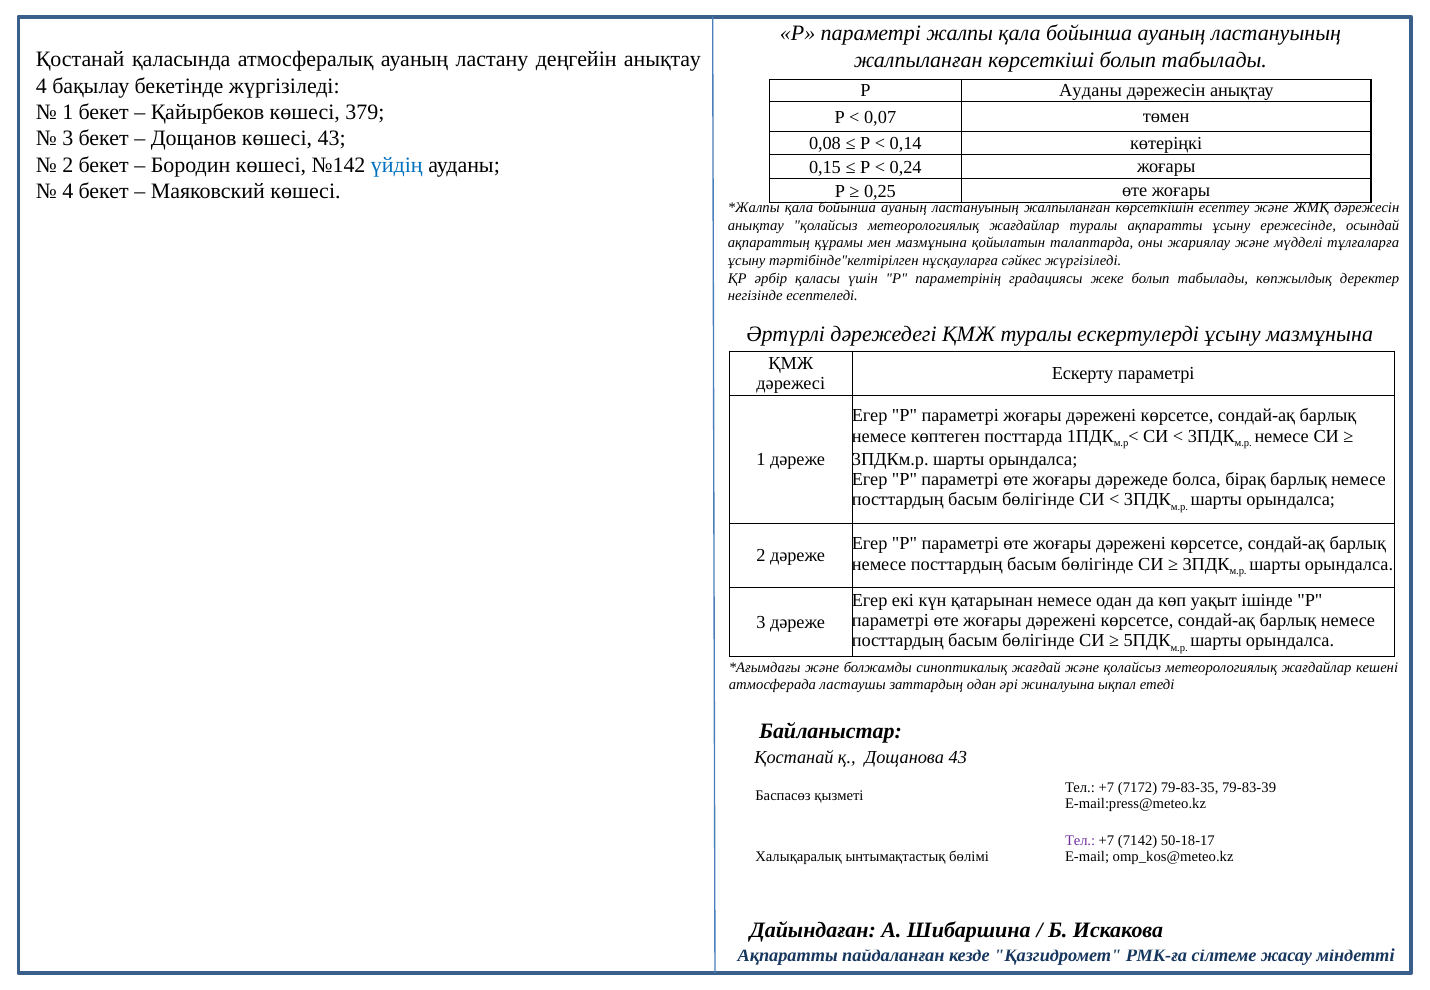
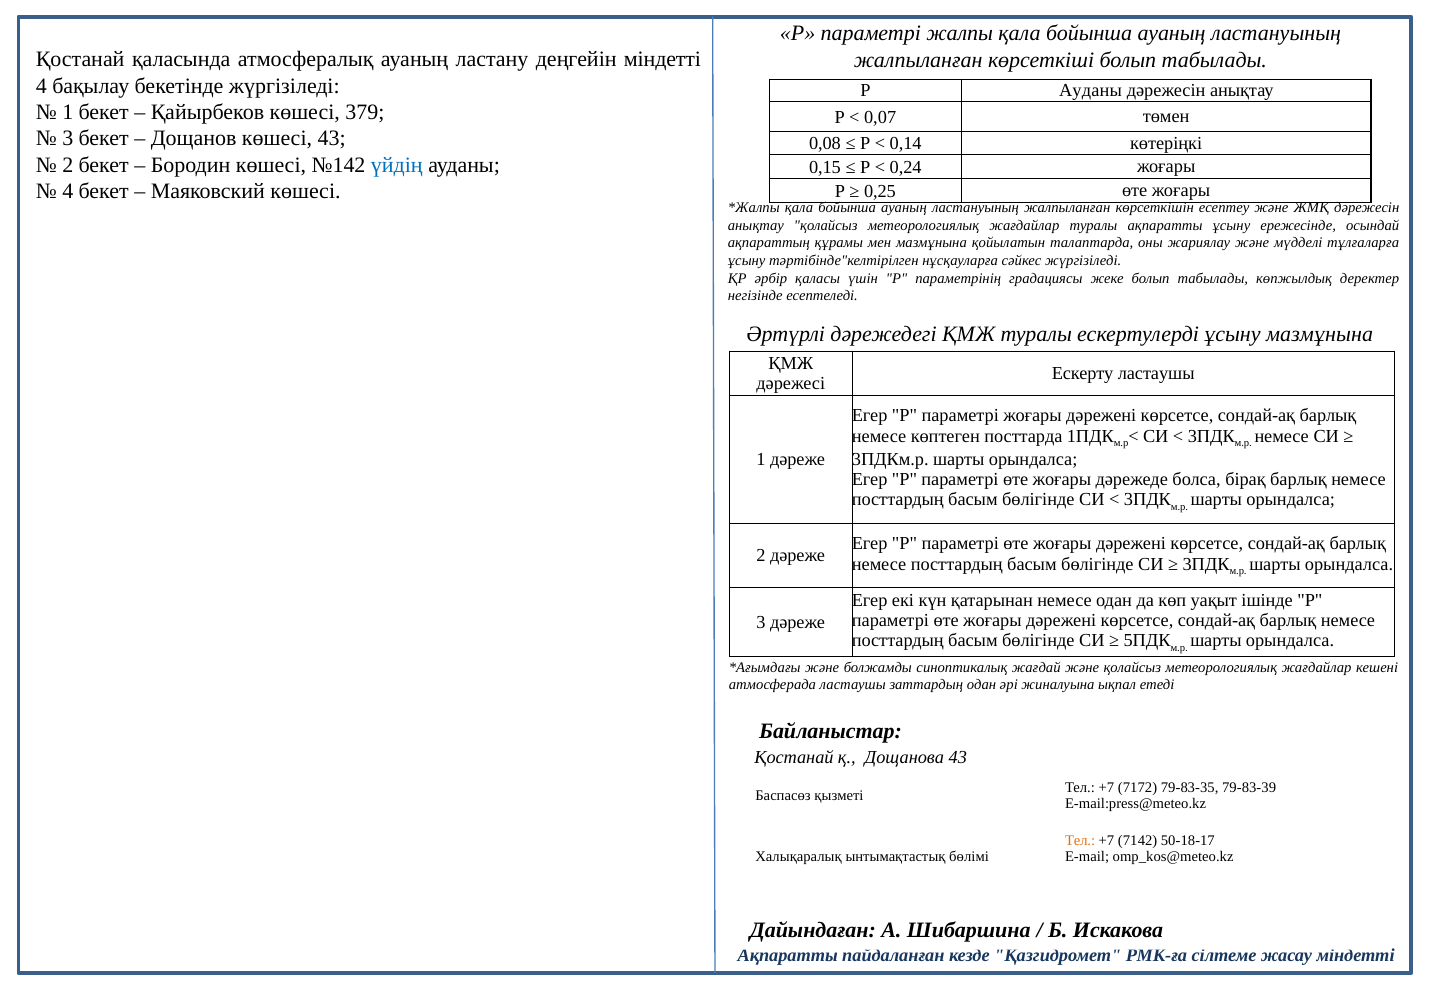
деңгейін анықтау: анықтау -> міндетті
Ескерту параметрі: параметрі -> ластаушы
Тел at (1080, 841) colour: purple -> orange
